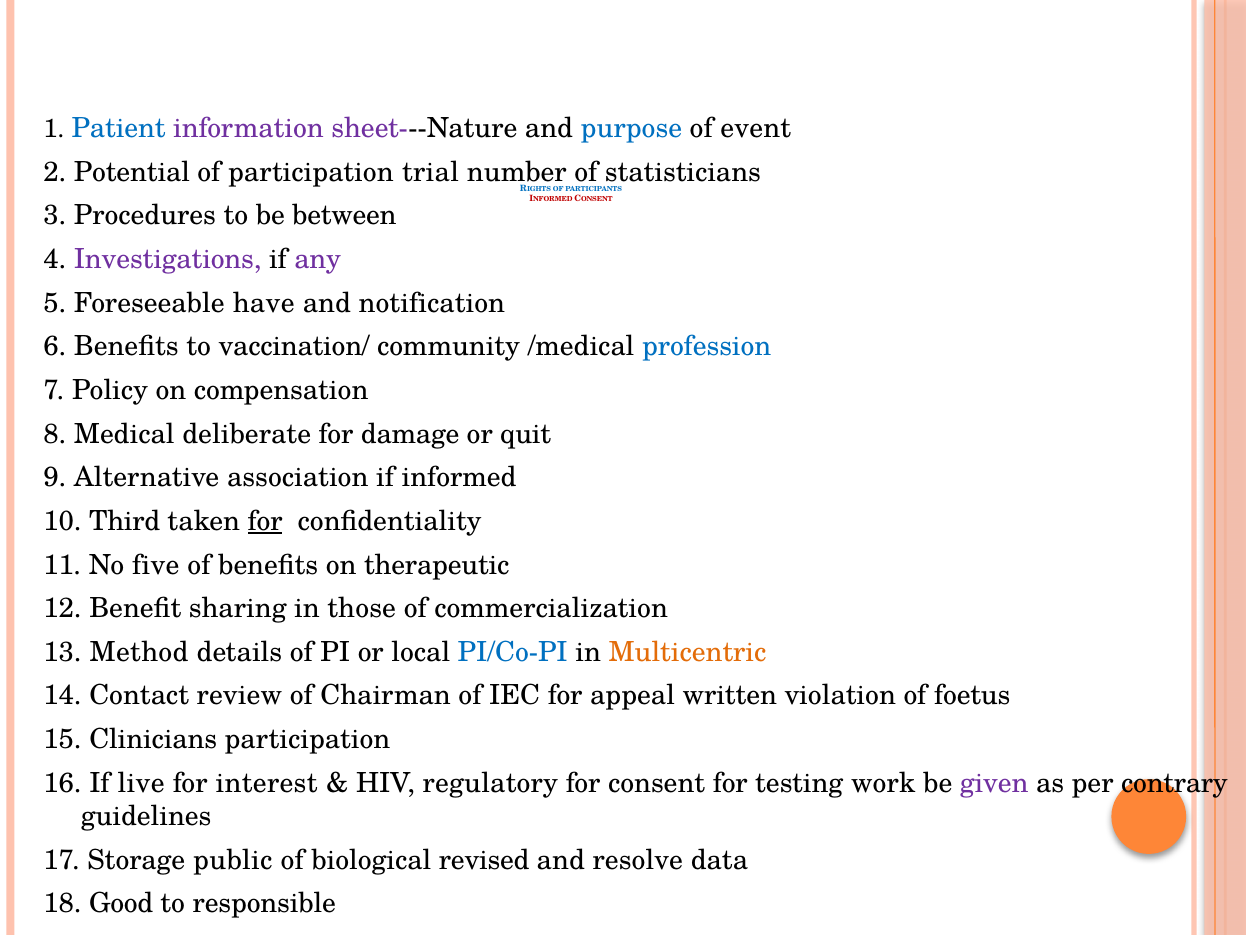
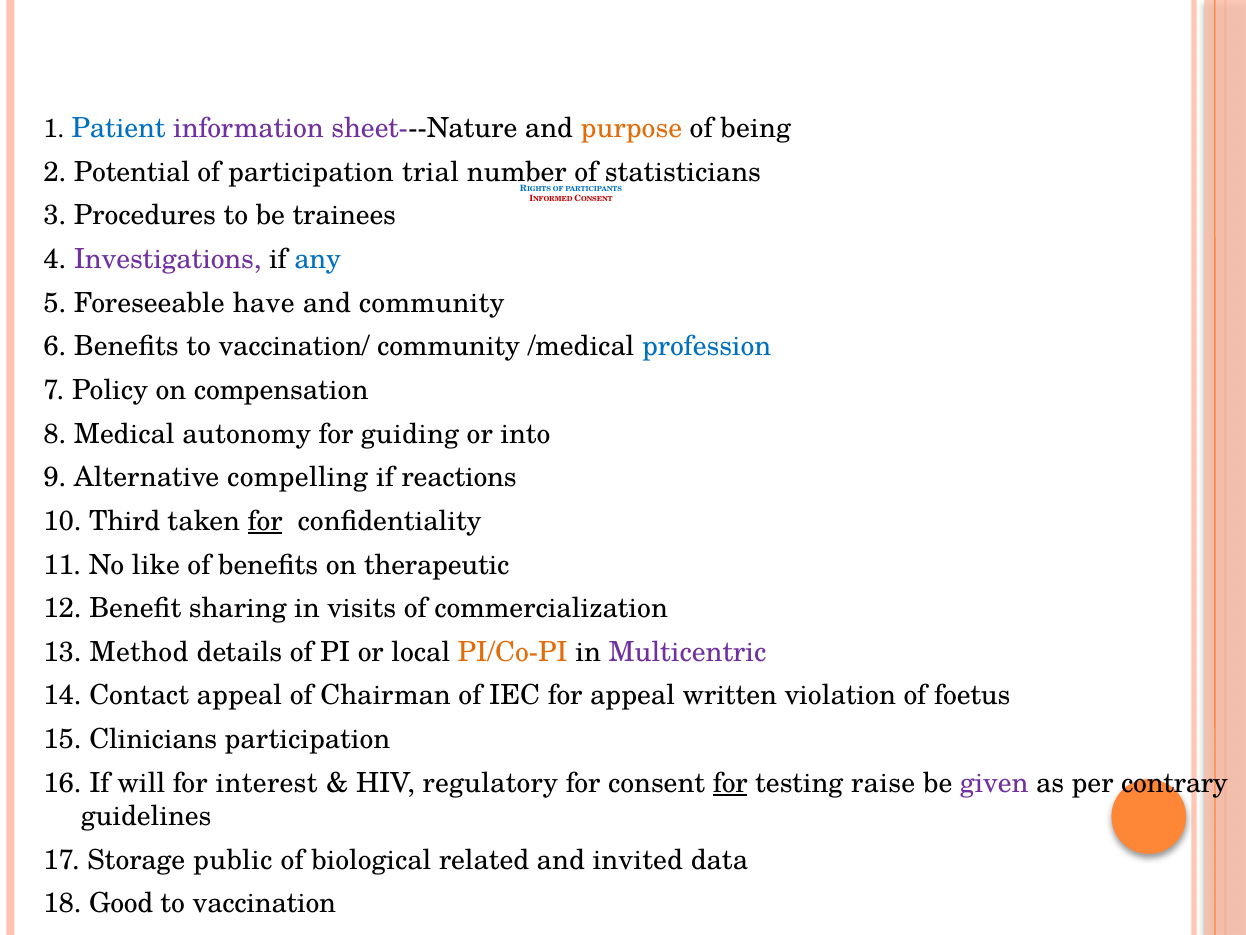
purpose colour: blue -> orange
event: event -> being
between: between -> trainees
any colour: purple -> blue
and notification: notification -> community
deliberate: deliberate -> autonomy
damage: damage -> guiding
quit: quit -> into
association: association -> compelling
if informed: informed -> reactions
five: five -> like
those: those -> visits
PI/Co-PI colour: blue -> orange
Multicentric colour: orange -> purple
Contact review: review -> appeal
live: live -> will
for at (730, 783) underline: none -> present
work: work -> raise
revised: revised -> related
resolve: resolve -> invited
responsible: responsible -> vaccination
